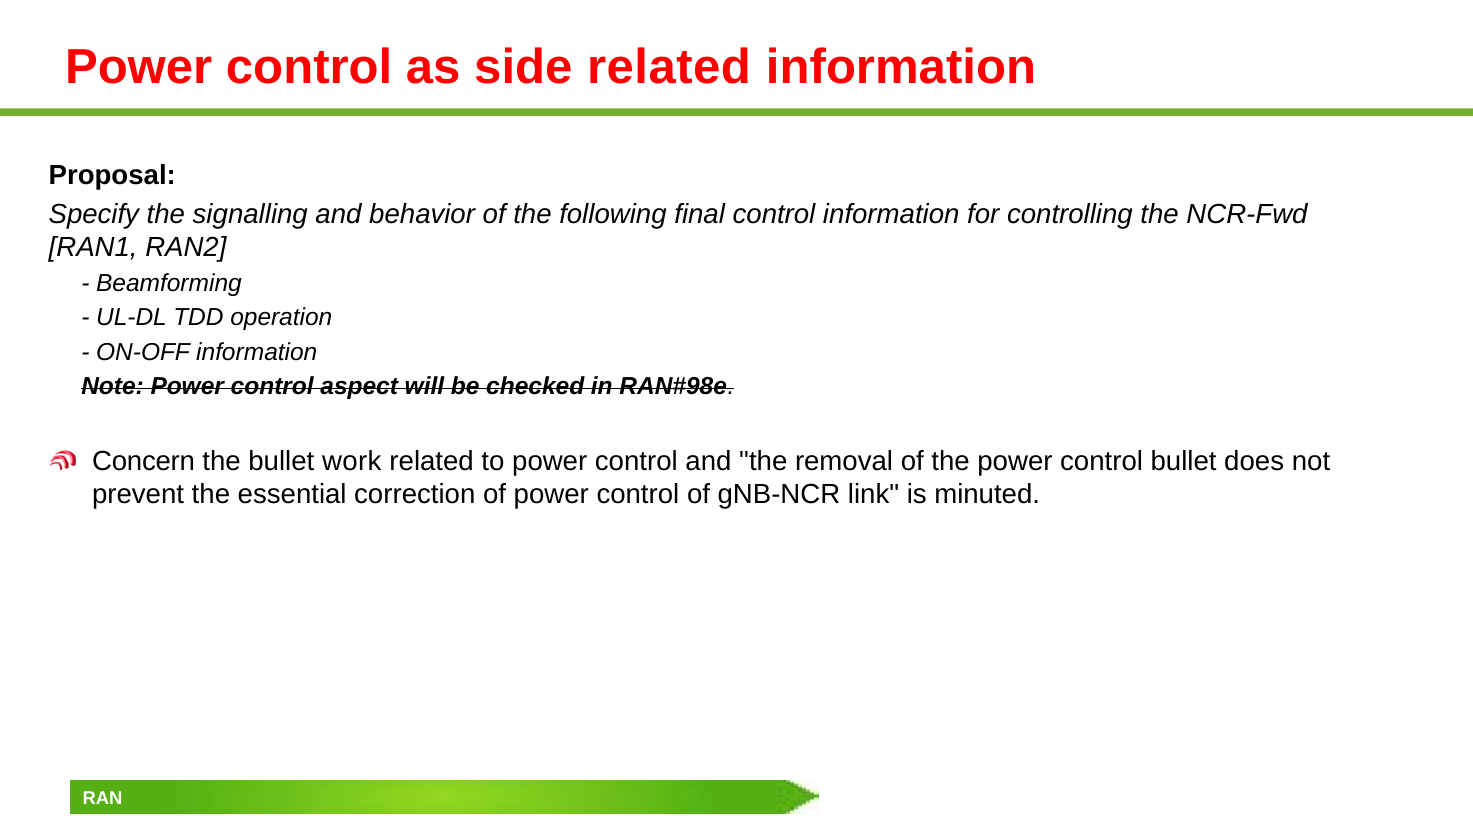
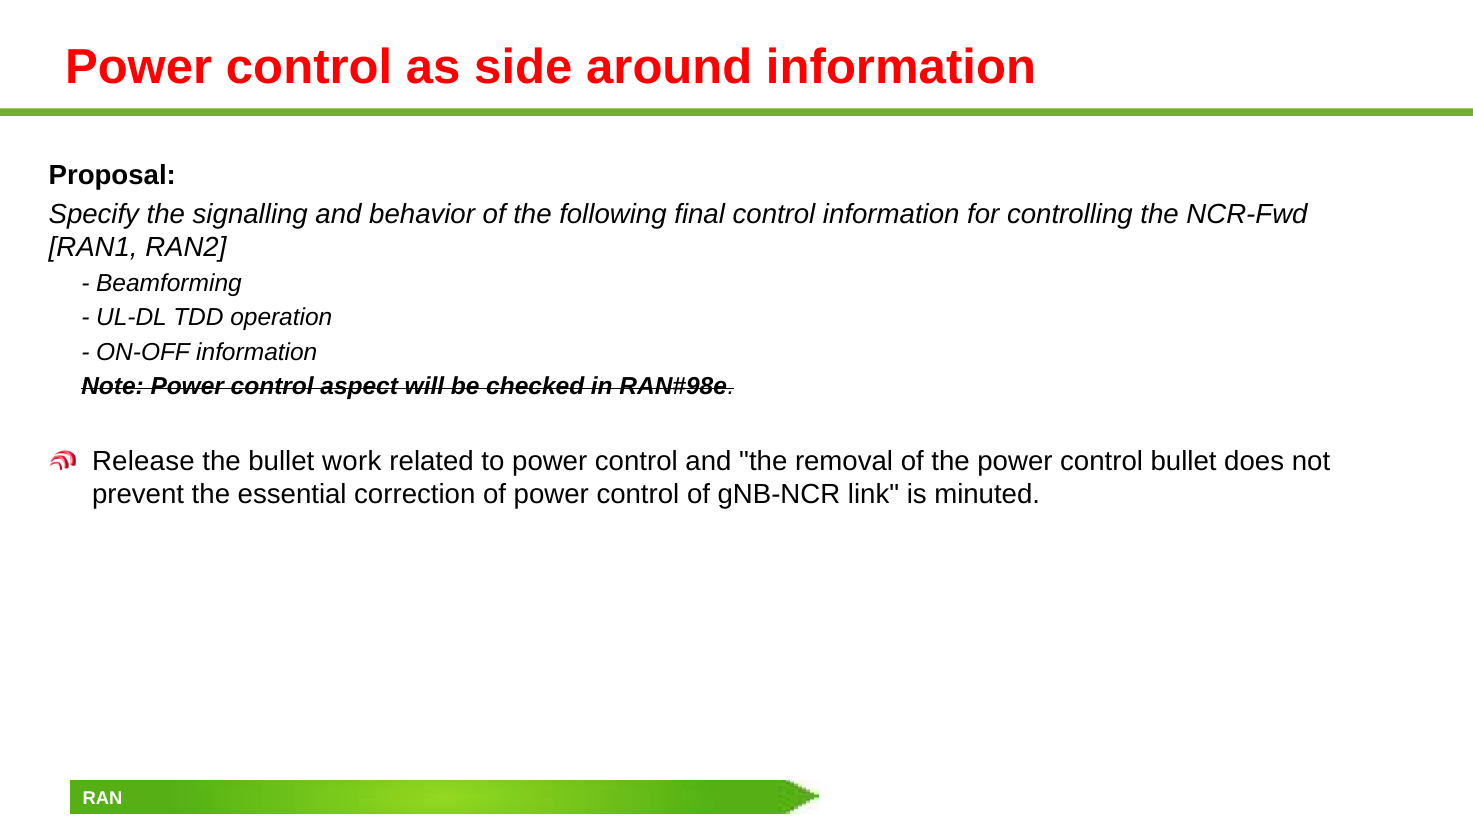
side related: related -> around
Concern: Concern -> Release
